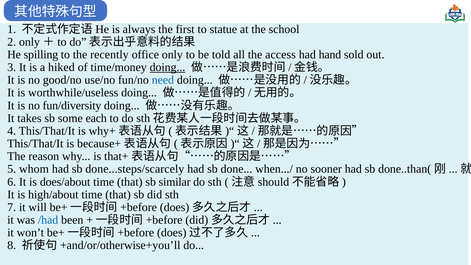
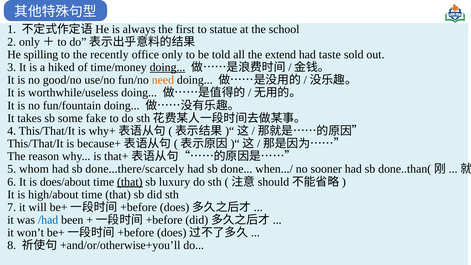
access: access -> extend
hand: hand -> taste
need colour: blue -> orange
fun/diversity: fun/diversity -> fun/fountain
each: each -> fake
done...steps/scarcely: done...steps/scarcely -> done...there/scarcely
that at (130, 182) underline: none -> present
similar: similar -> luxury
